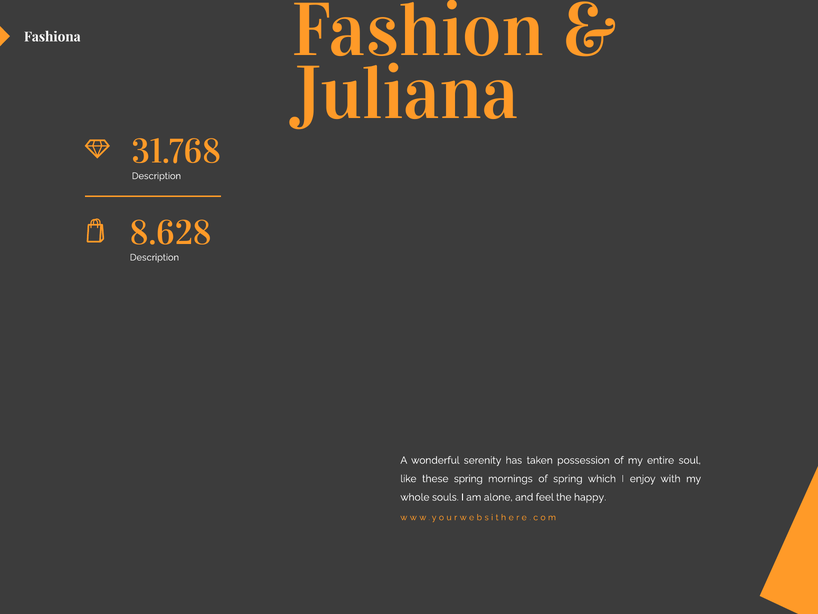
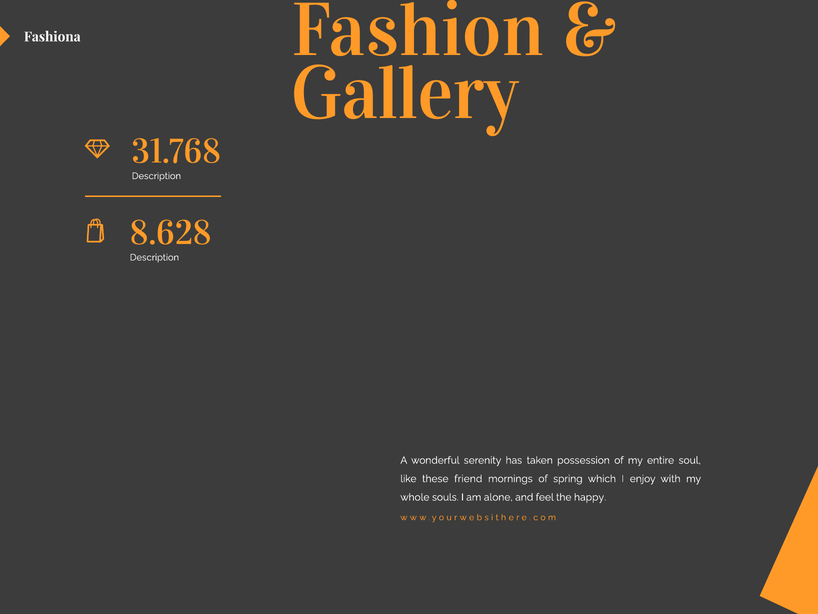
Juliana: Juliana -> Gallery
these spring: spring -> friend
